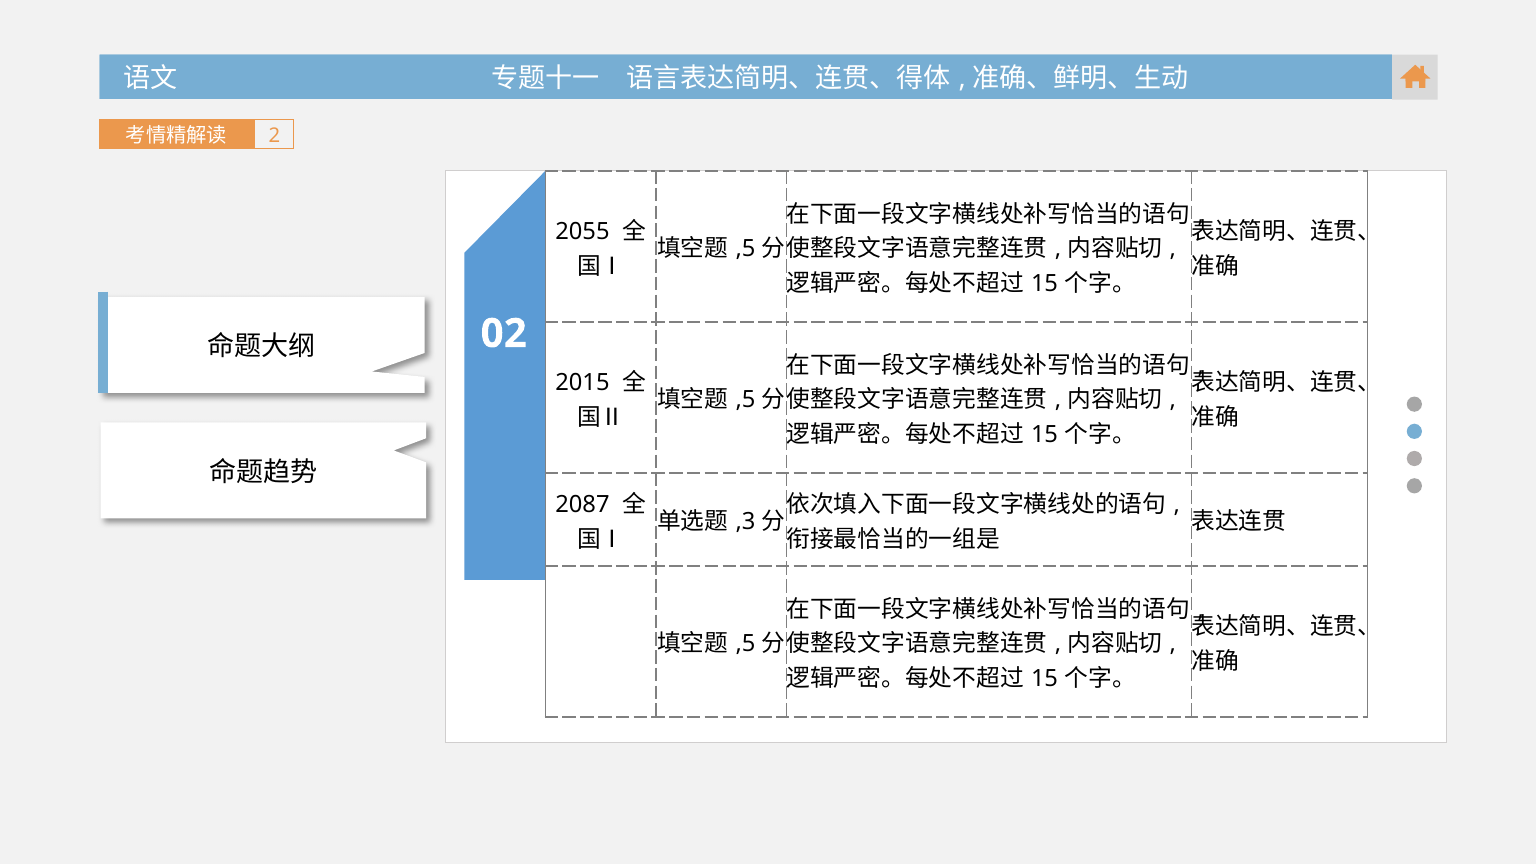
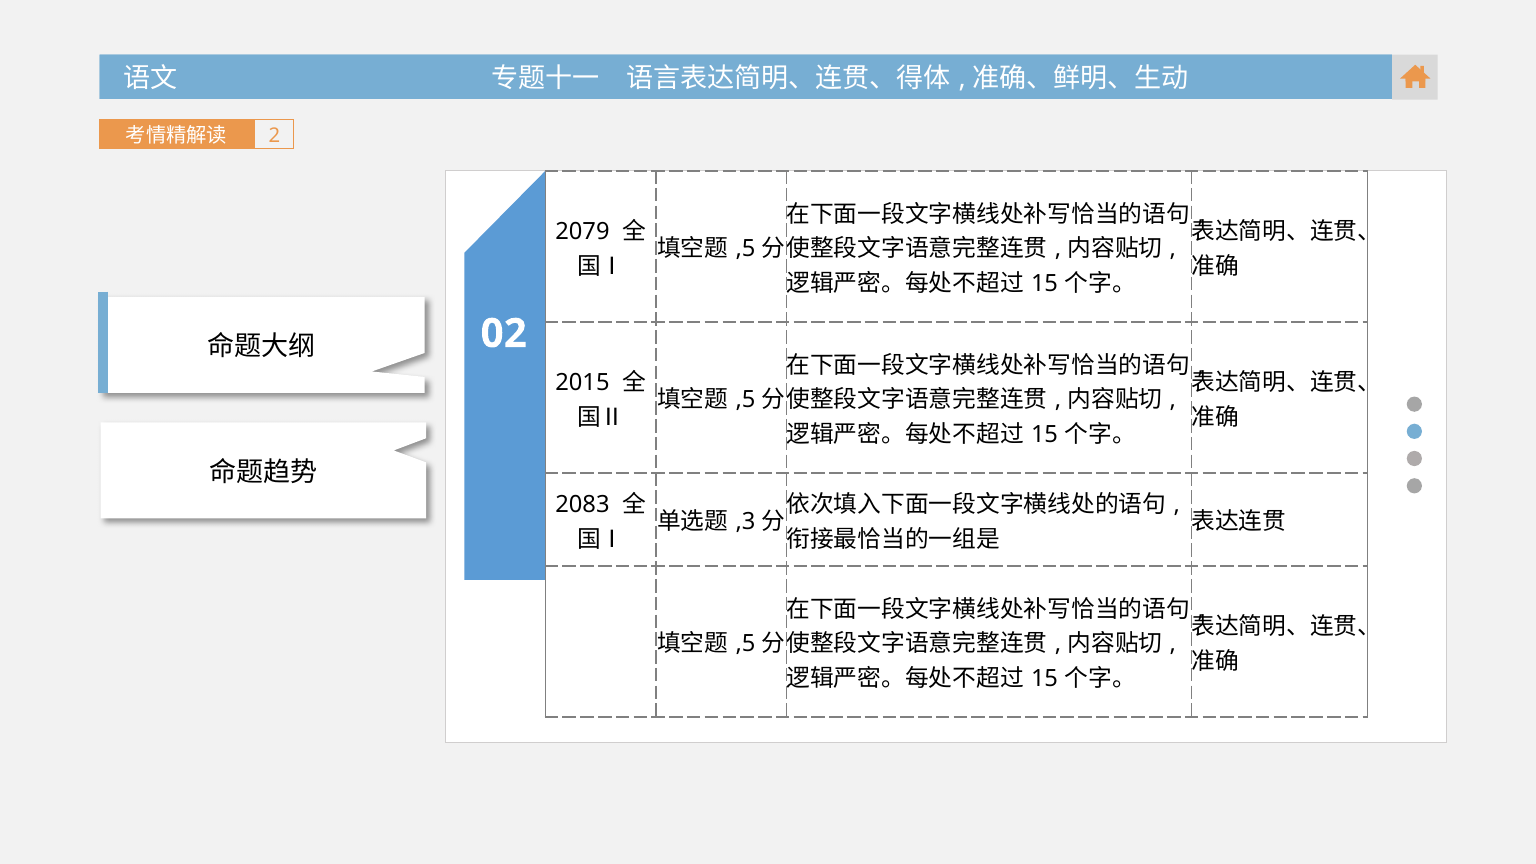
2055: 2055 -> 2079
2087: 2087 -> 2083
